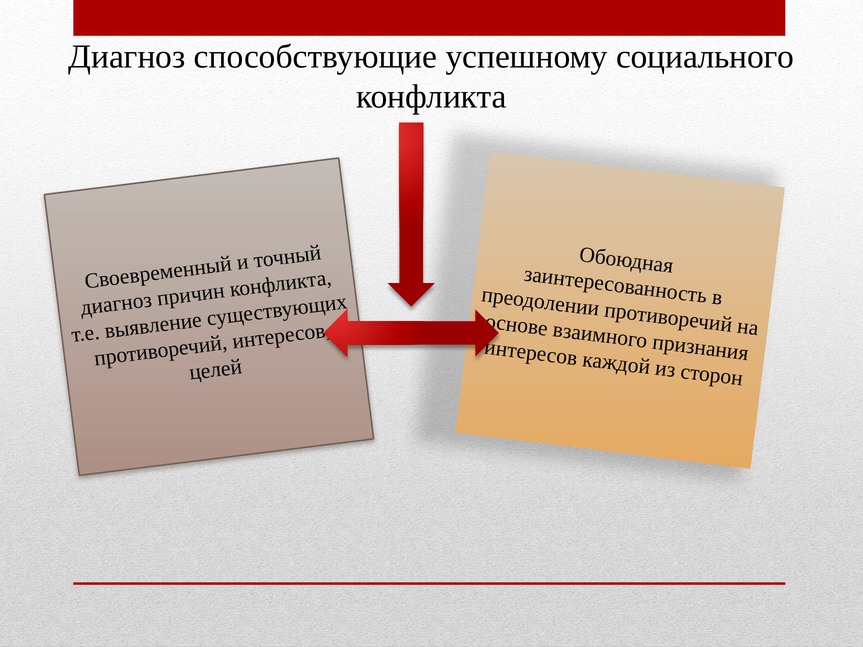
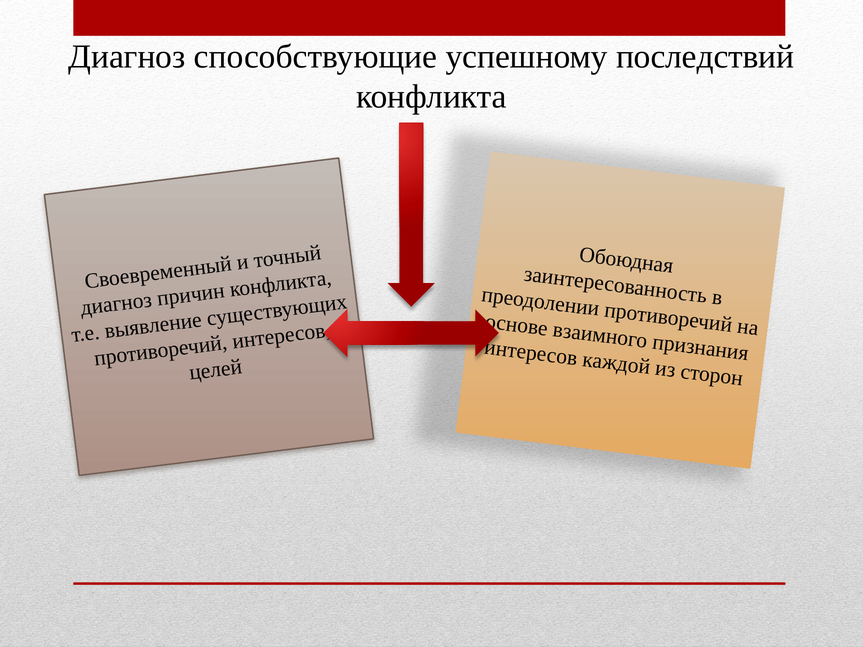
социального: социального -> последствий
